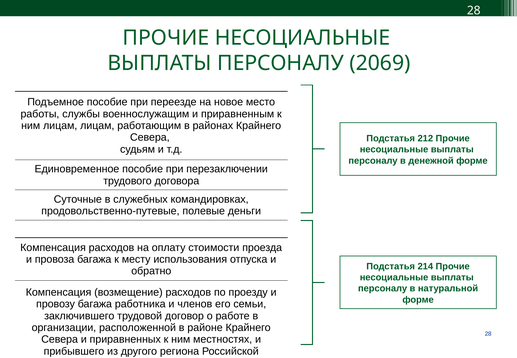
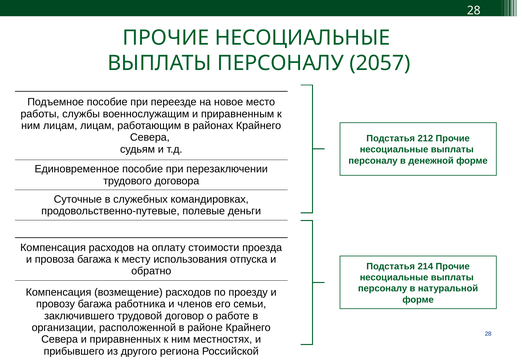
2069: 2069 -> 2057
